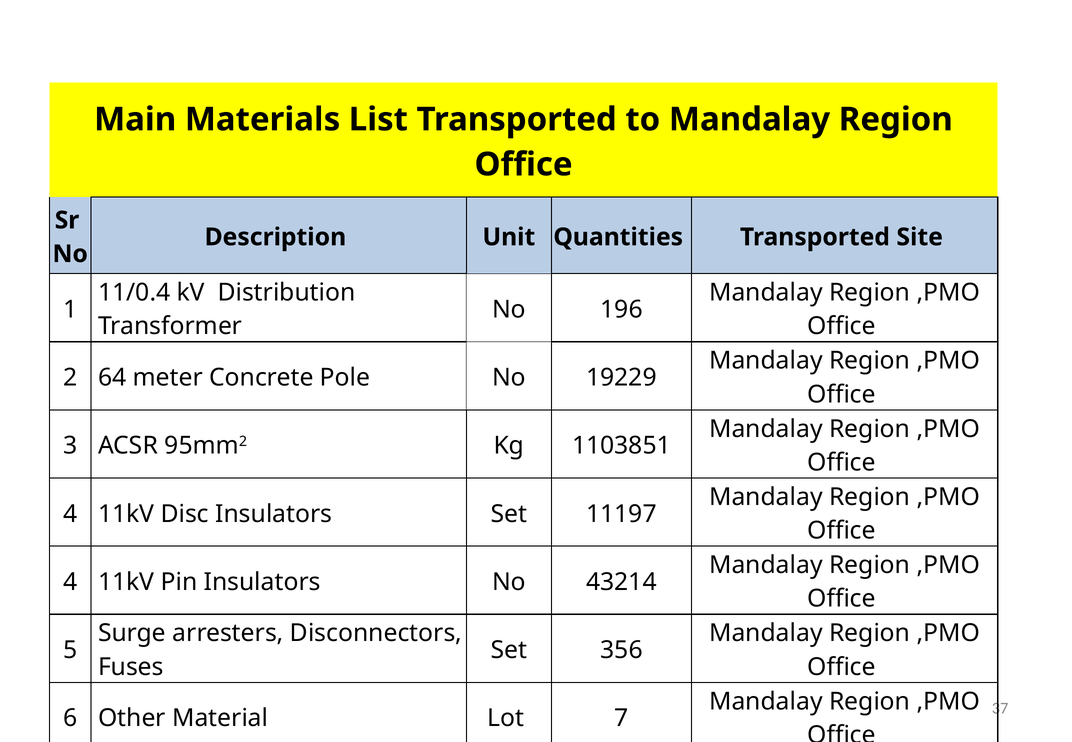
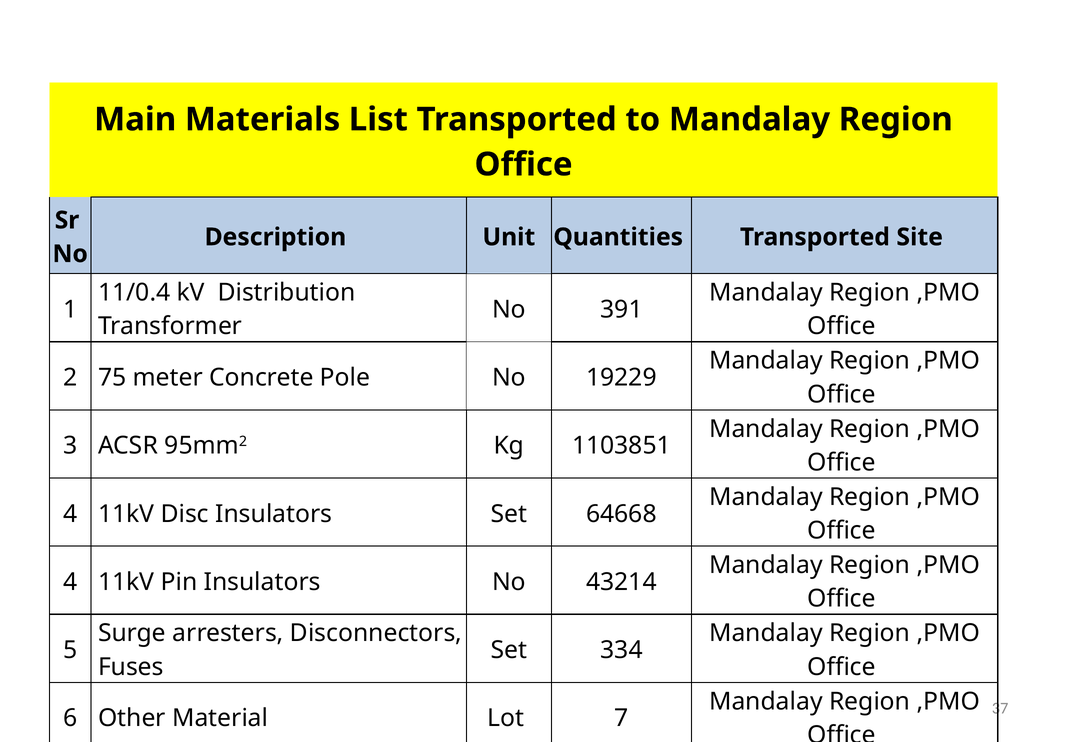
196: 196 -> 391
64: 64 -> 75
11197: 11197 -> 64668
356: 356 -> 334
